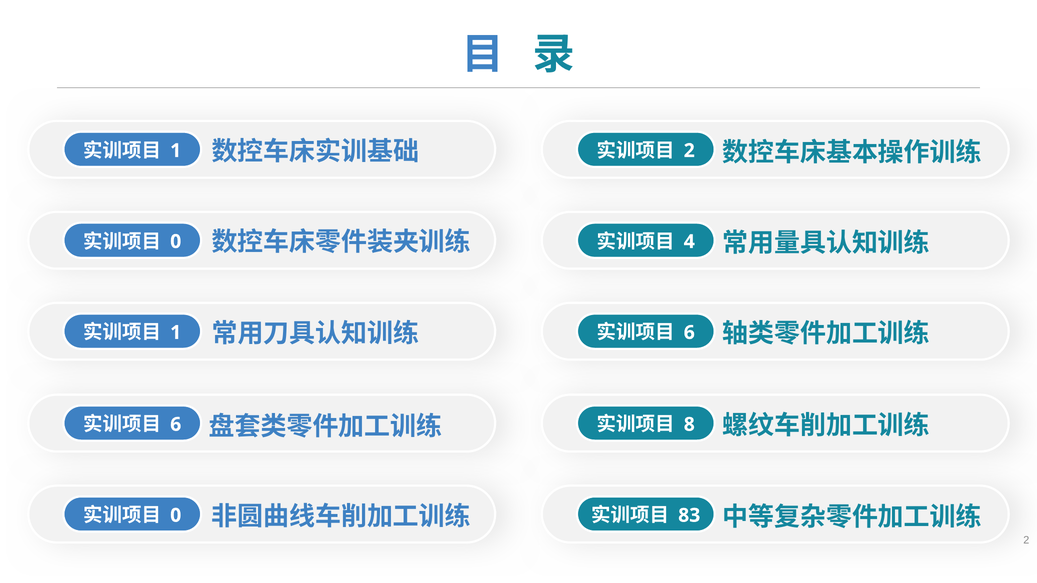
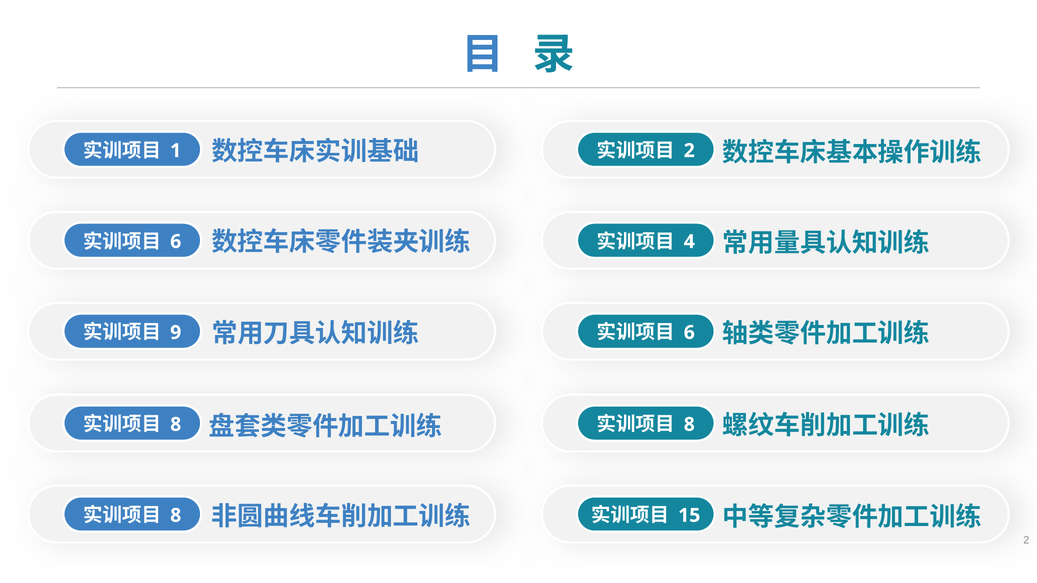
0 at (176, 242): 0 -> 6
1 at (176, 333): 1 -> 9
6 at (176, 425): 6 -> 8
0 at (176, 516): 0 -> 8
83: 83 -> 15
